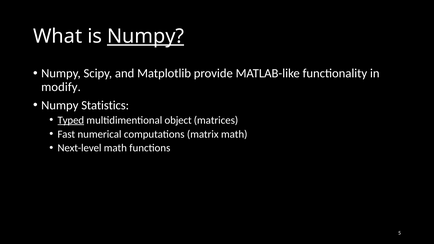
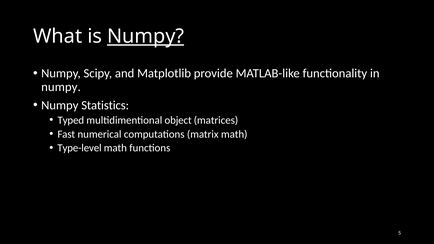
modify at (61, 87): modify -> numpy
Typed underline: present -> none
Next-level: Next-level -> Type-level
